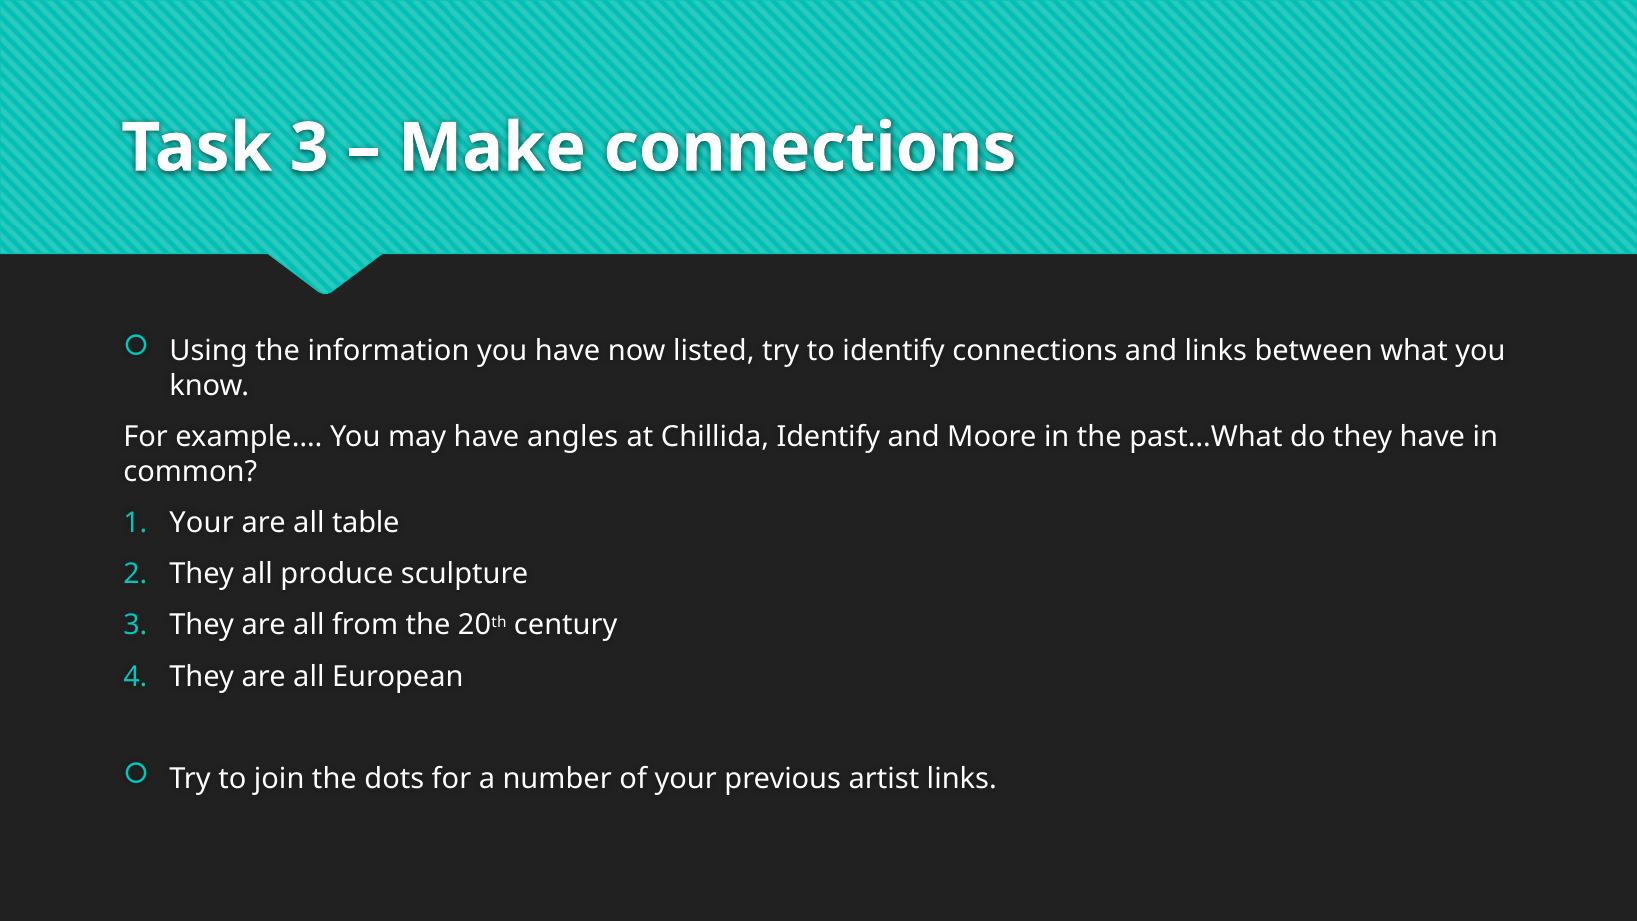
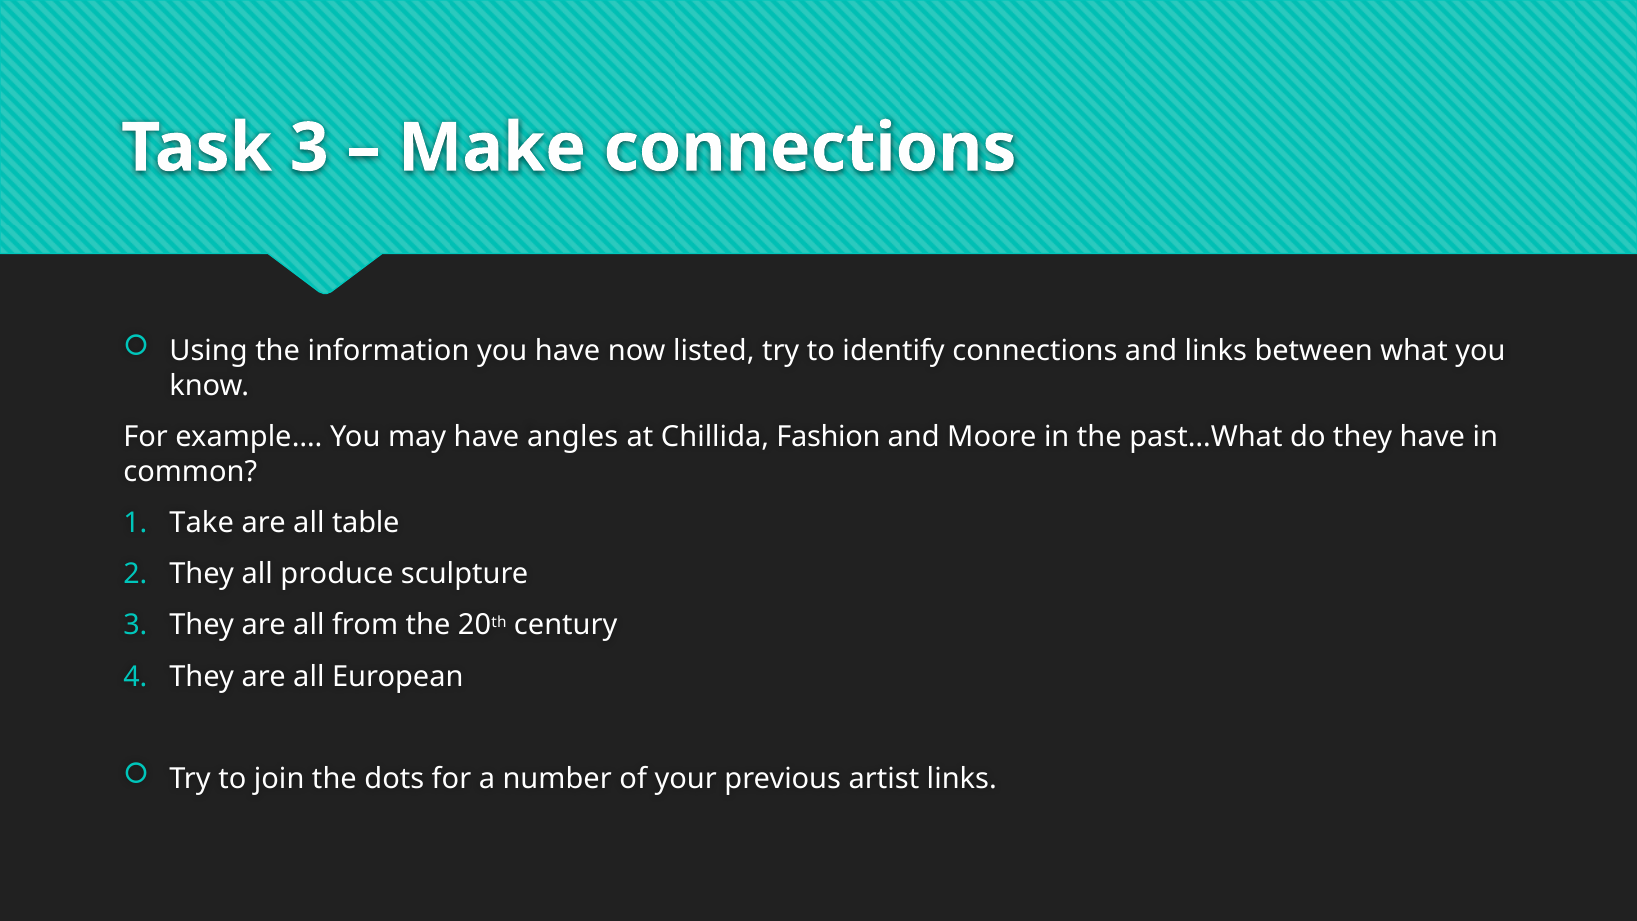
Chillida Identify: Identify -> Fashion
Your at (202, 523): Your -> Take
